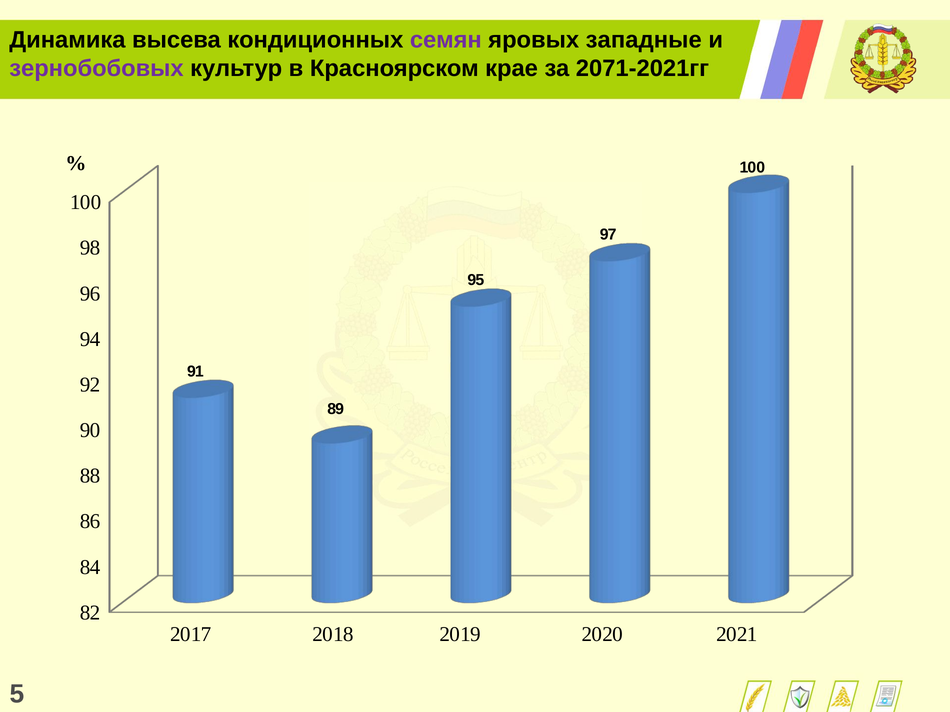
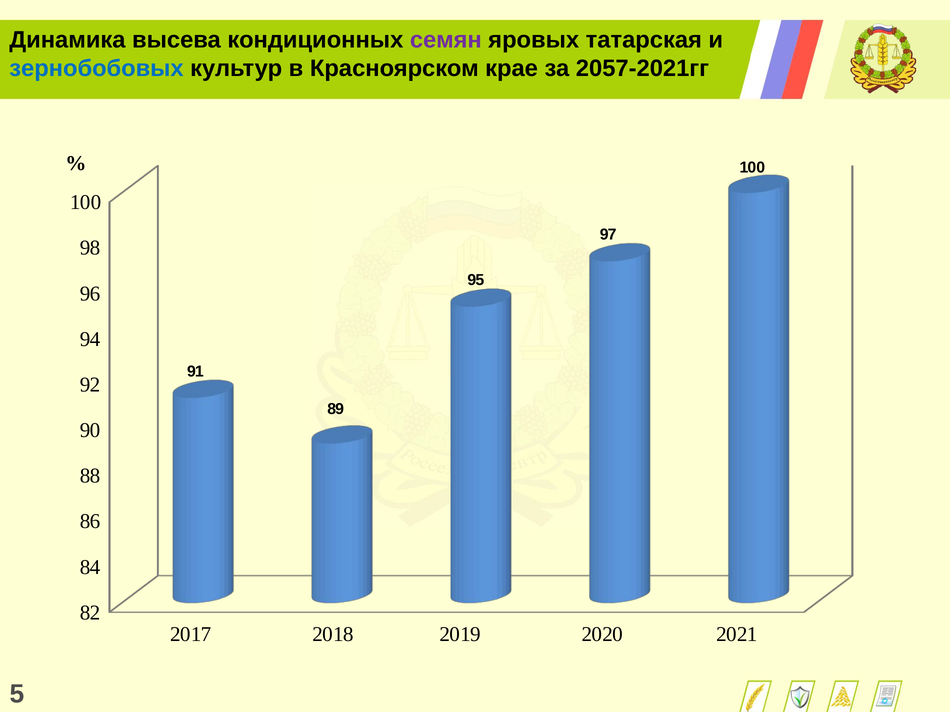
западные: западные -> татарская
зернобобовых colour: purple -> blue
2071-2021гг: 2071-2021гг -> 2057-2021гг
